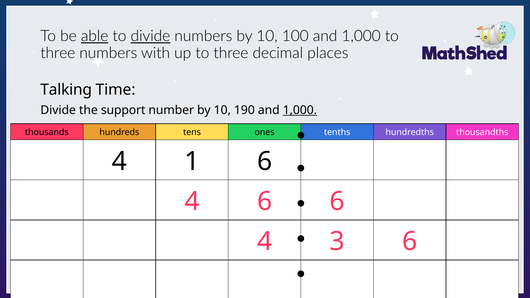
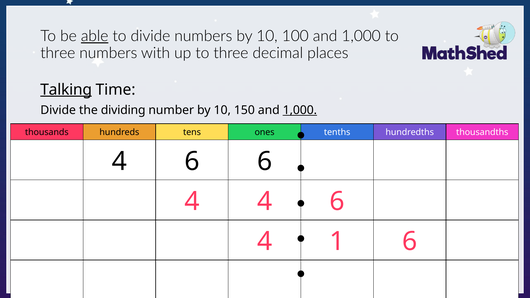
divide at (150, 36) underline: present -> none
Talking underline: none -> present
support: support -> dividing
190: 190 -> 150
1 at (192, 161): 1 -> 6
4 6: 6 -> 4
3: 3 -> 1
